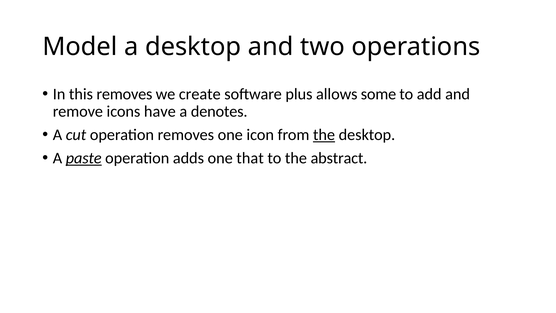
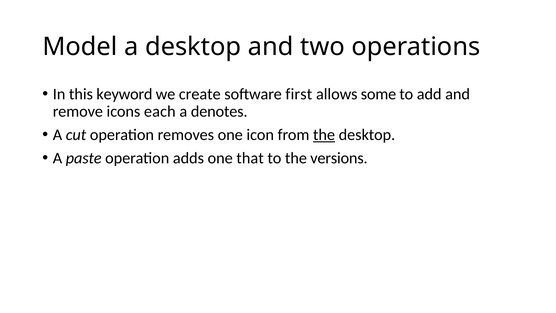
this removes: removes -> keyword
plus: plus -> first
have: have -> each
paste underline: present -> none
abstract: abstract -> versions
